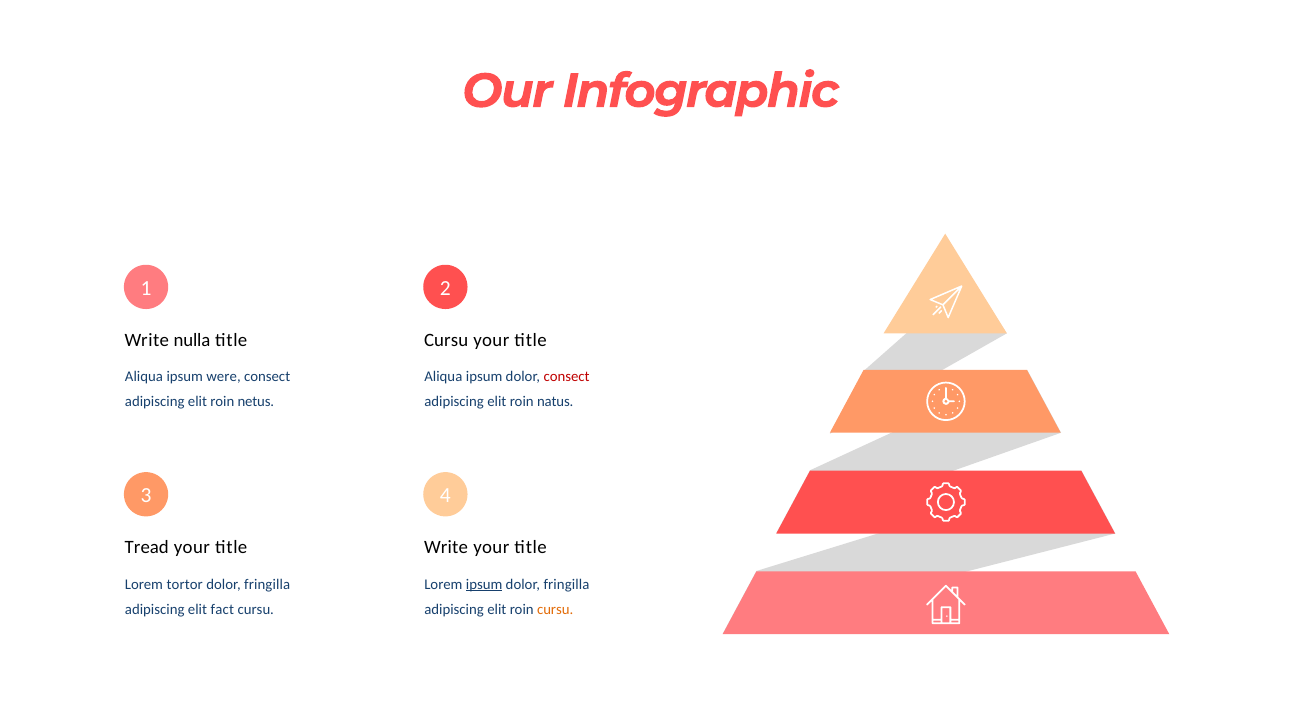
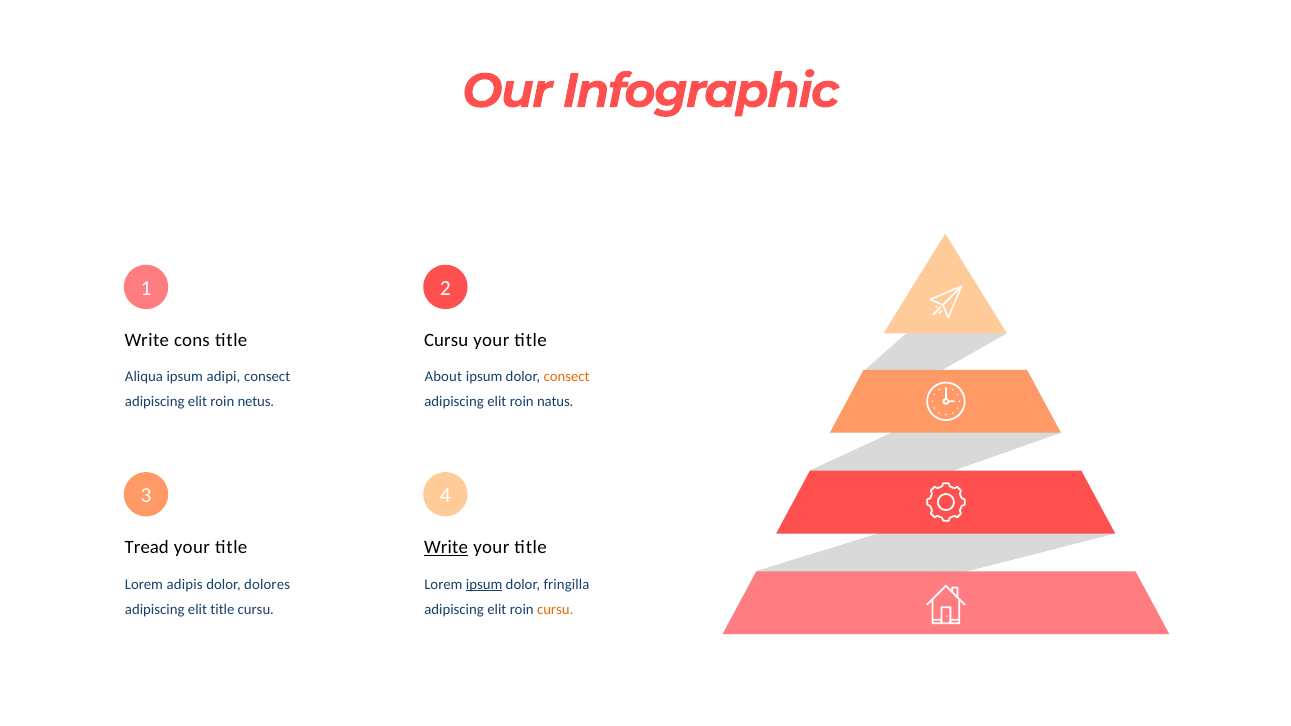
nulla: nulla -> cons
were: were -> adipi
Aliqua at (443, 377): Aliqua -> About
consect at (567, 377) colour: red -> orange
Write at (446, 548) underline: none -> present
tortor: tortor -> adipis
fringilla at (267, 585): fringilla -> dolores
elit fact: fact -> title
